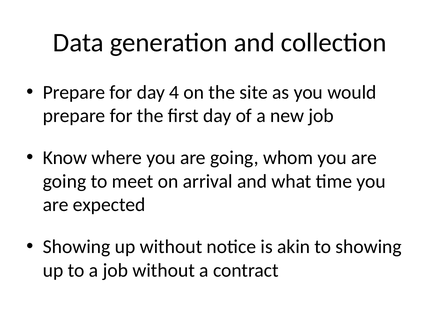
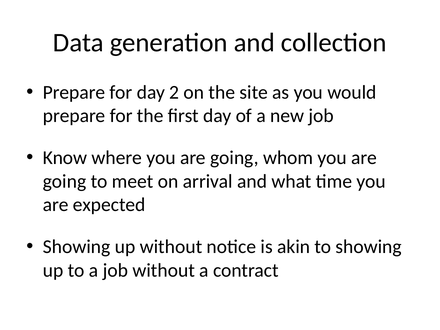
4: 4 -> 2
